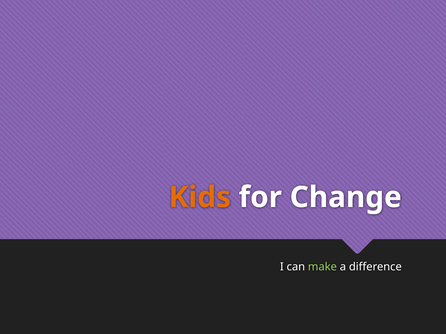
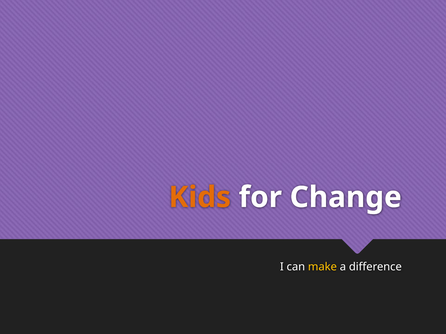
make colour: light green -> yellow
